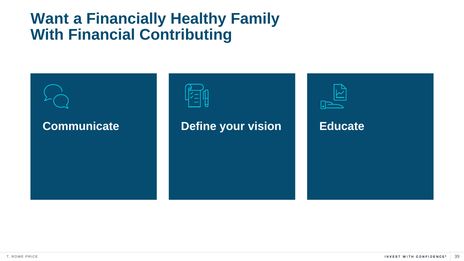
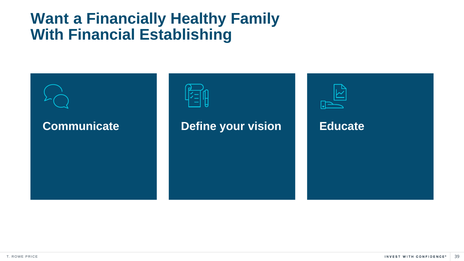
Contributing: Contributing -> Establishing
